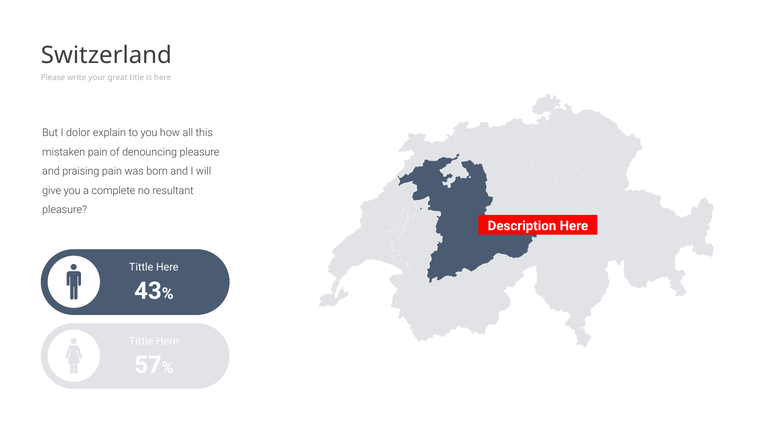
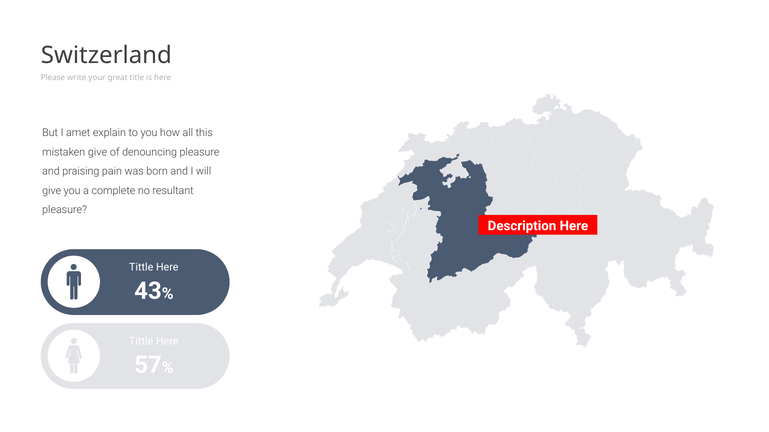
dolor: dolor -> amet
mistaken pain: pain -> give
